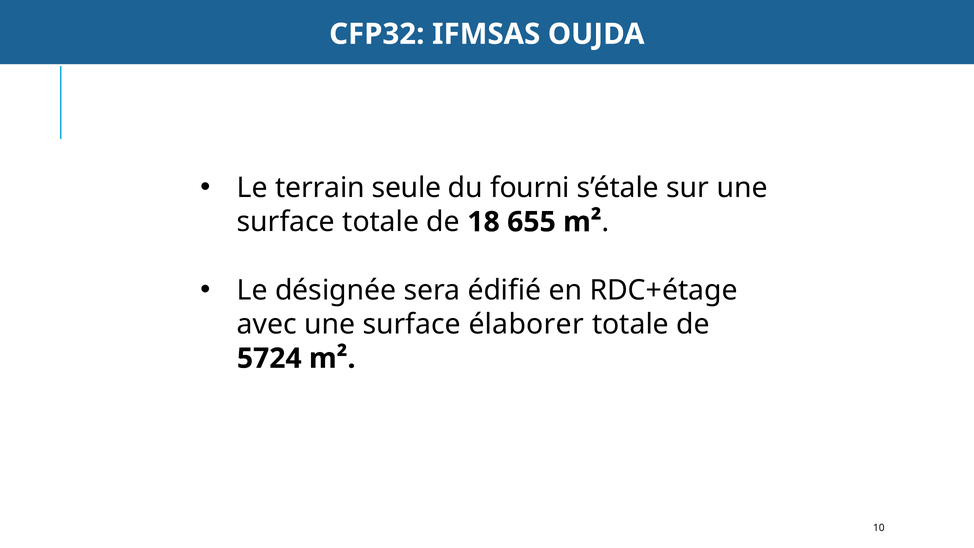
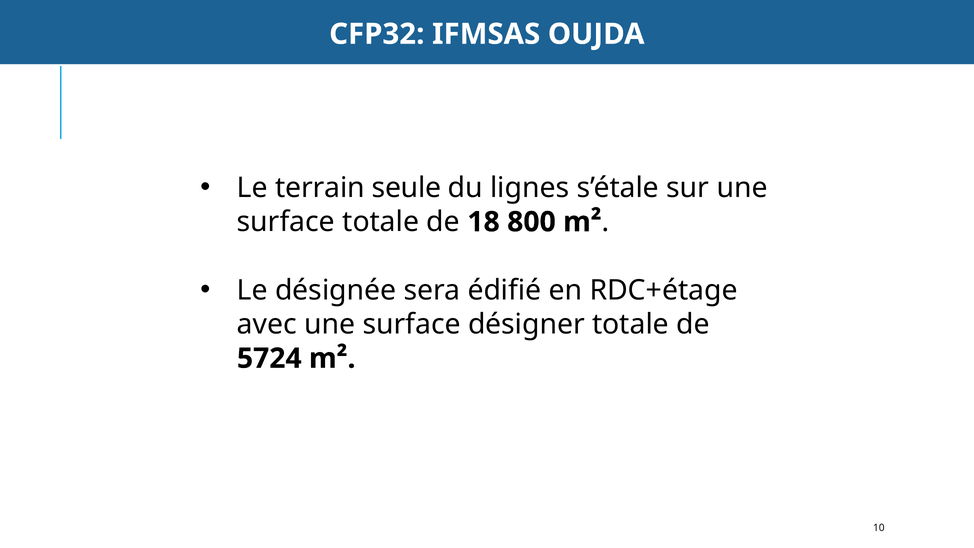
fourni: fourni -> lignes
655: 655 -> 800
élaborer: élaborer -> désigner
